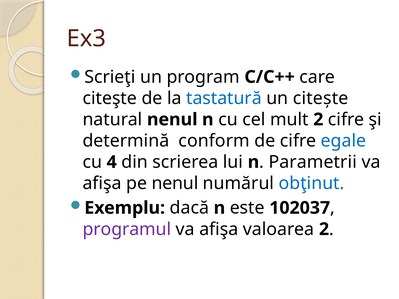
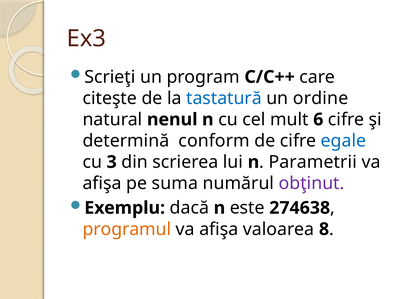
un citeşte: citeşte -> ordine
mult 2: 2 -> 6
4: 4 -> 3
pe nenul: nenul -> suma
obţinut colour: blue -> purple
102037: 102037 -> 274638
programul colour: purple -> orange
valoarea 2: 2 -> 8
